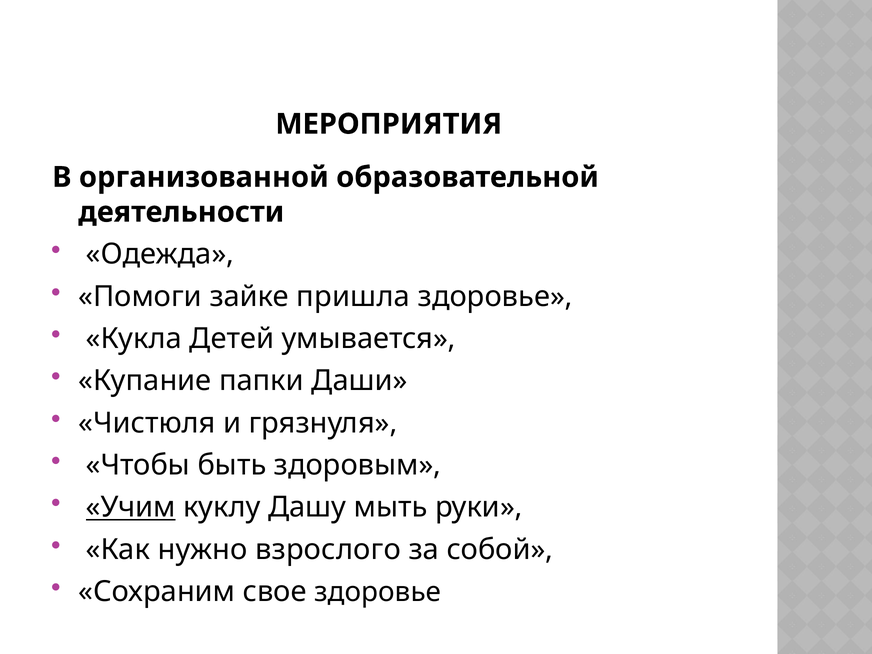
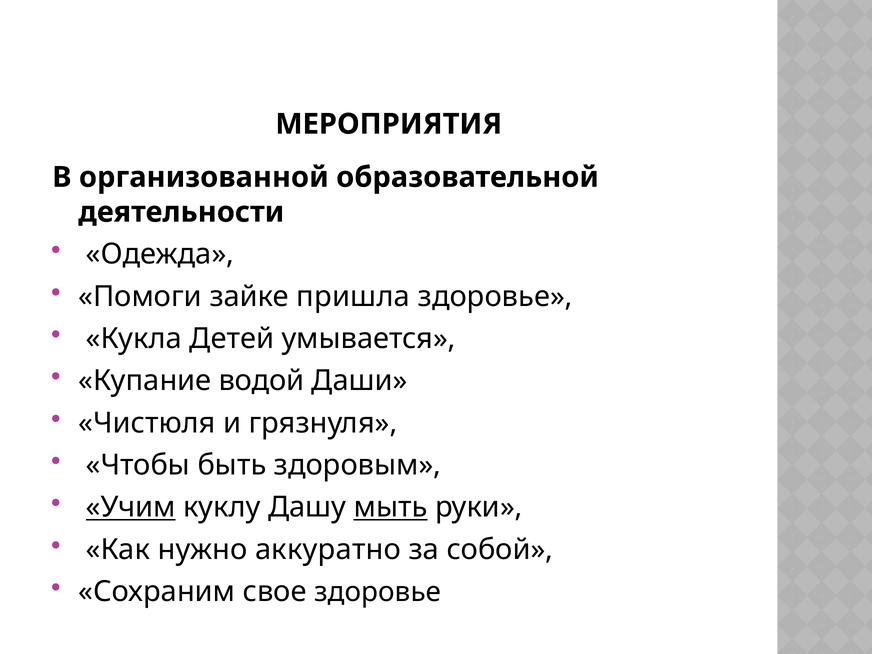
папки: папки -> водой
мыть underline: none -> present
взрослого: взрослого -> аккуратно
